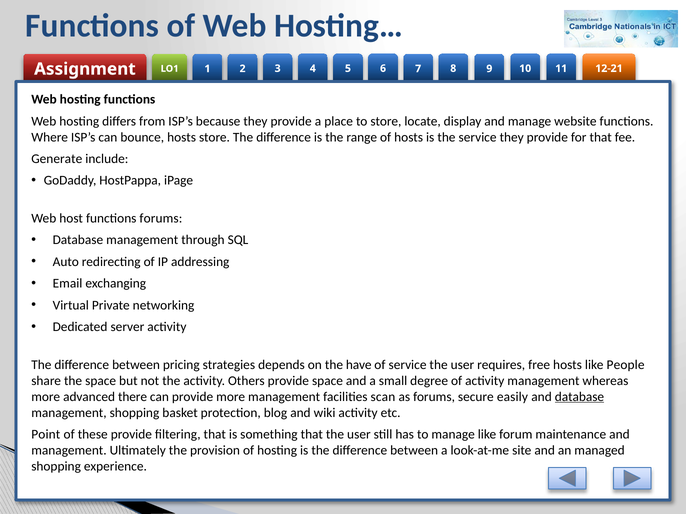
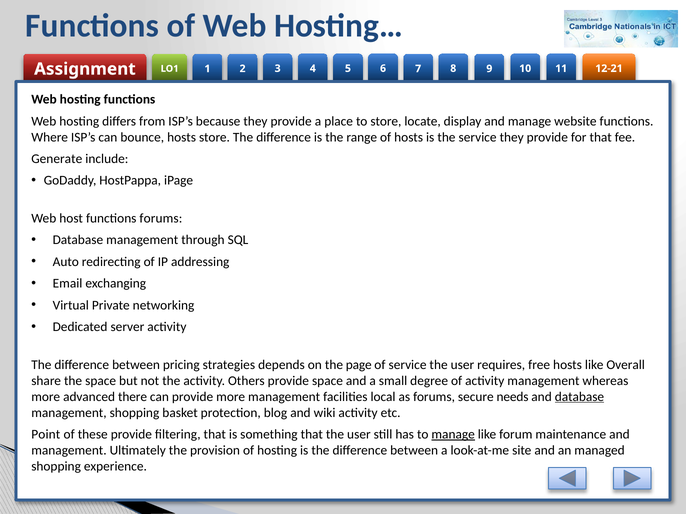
have: have -> page
People: People -> Overall
scan: scan -> local
easily: easily -> needs
manage at (453, 435) underline: none -> present
